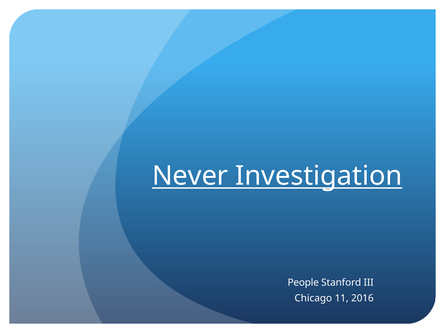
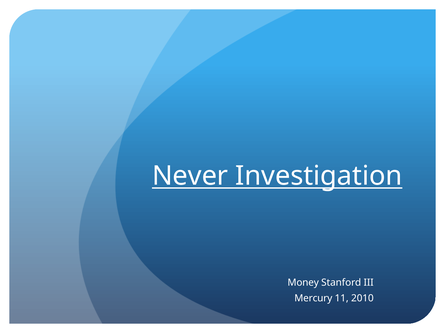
People: People -> Money
Chicago: Chicago -> Mercury
2016: 2016 -> 2010
